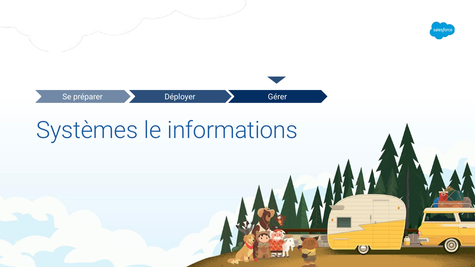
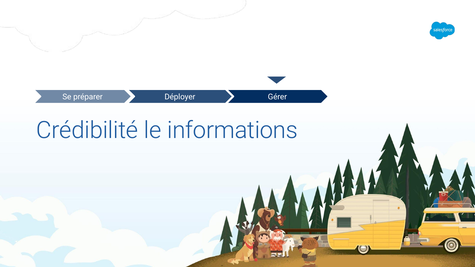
Systèmes: Systèmes -> Crédibilité
